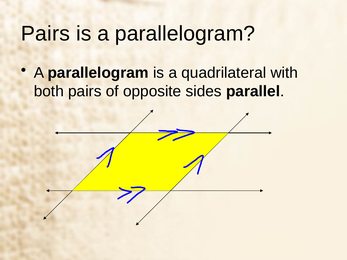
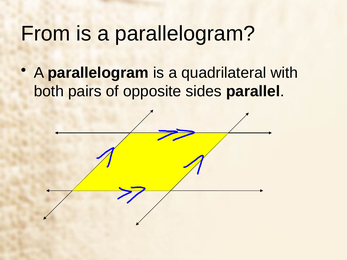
Pairs at (45, 34): Pairs -> From
